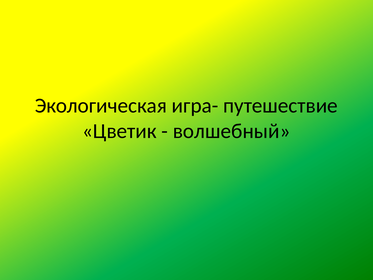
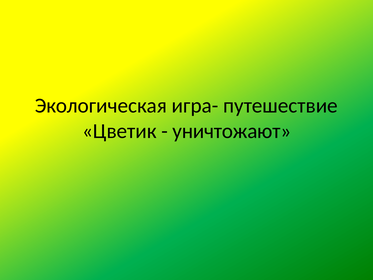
волшебный: волшебный -> уничтожают
